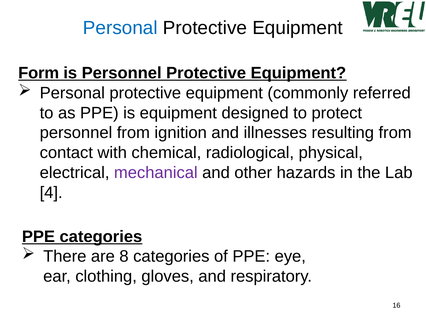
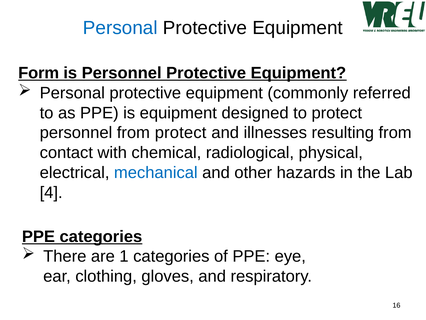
from ignition: ignition -> protect
mechanical colour: purple -> blue
8: 8 -> 1
